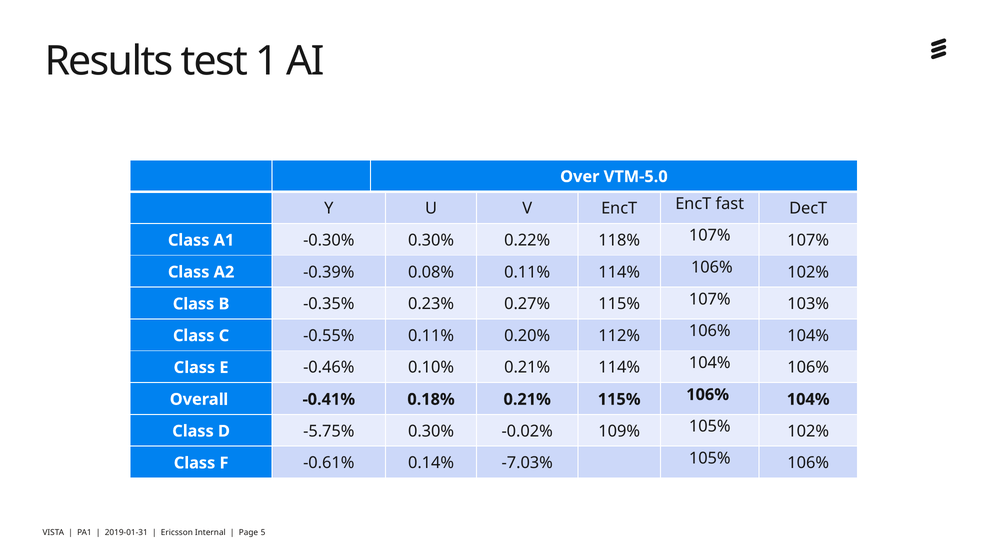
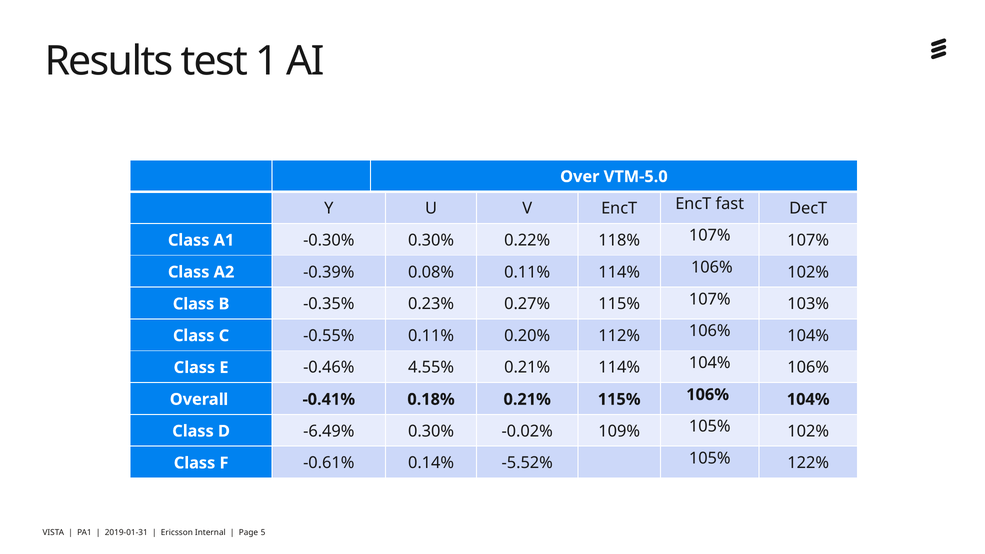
0.10%: 0.10% -> 4.55%
-5.75%: -5.75% -> -6.49%
-7.03%: -7.03% -> -5.52%
105% 106%: 106% -> 122%
